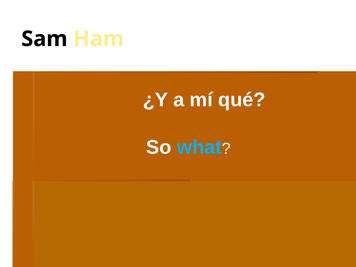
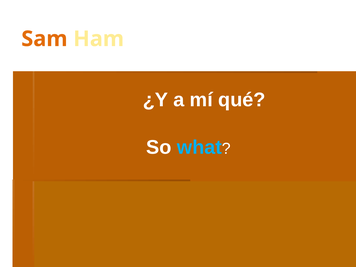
Sam colour: black -> orange
